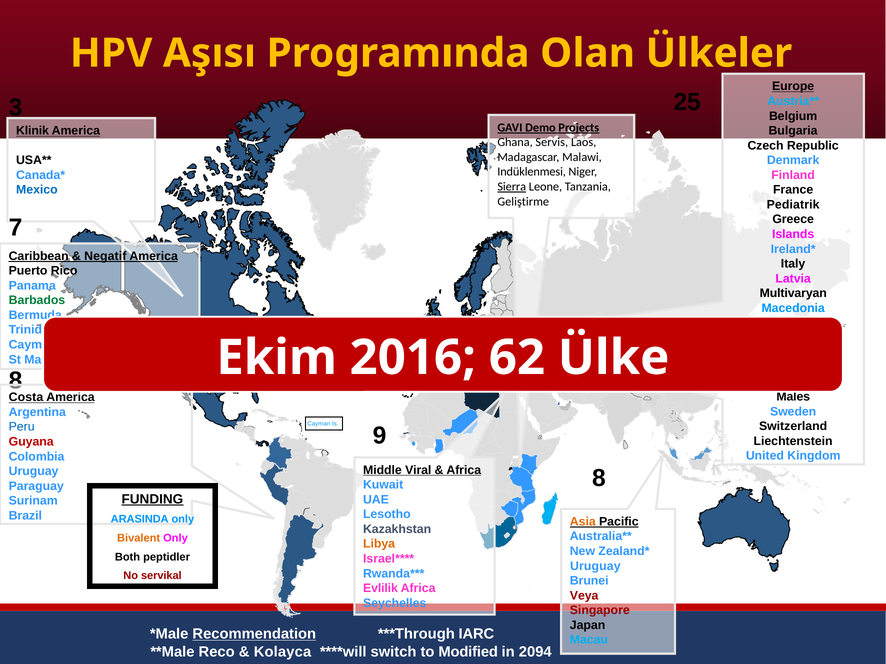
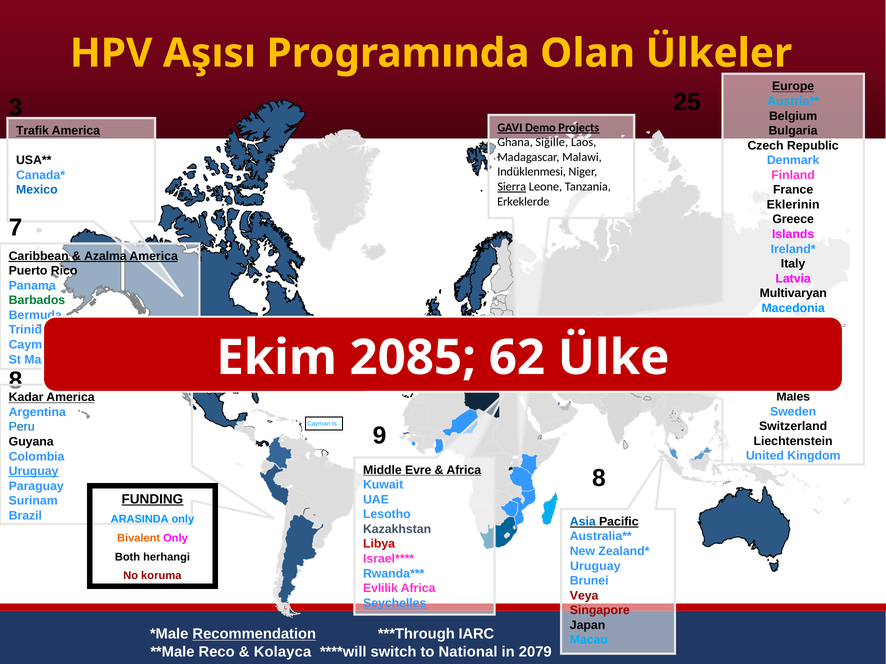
Klinik: Klinik -> Trafik
Servis: Servis -> Siğille
Geliştirme: Geliştirme -> Erkeklerde
Pediatrik: Pediatrik -> Eklerinin
Negatif: Negatif -> Azalma
2016: 2016 -> 2085
Costa: Costa -> Kadar
Guyana colour: red -> black
Viral: Viral -> Evre
Uruguay at (34, 472) underline: none -> present
Asia colour: orange -> blue
Libya colour: orange -> red
peptidler: peptidler -> herhangi
servikal: servikal -> koruma
Seychelles underline: none -> present
Modified: Modified -> National
2094: 2094 -> 2079
